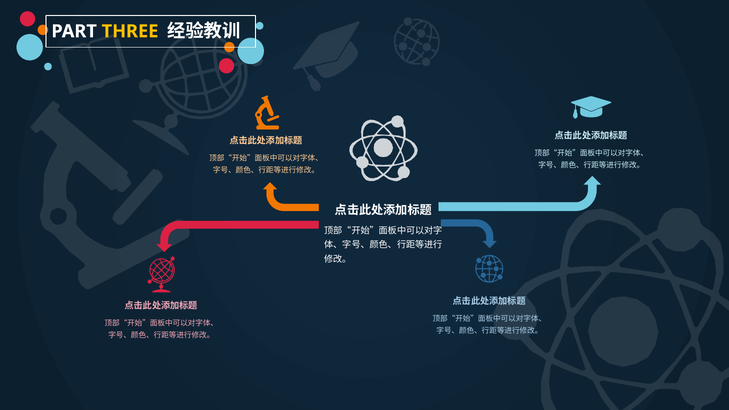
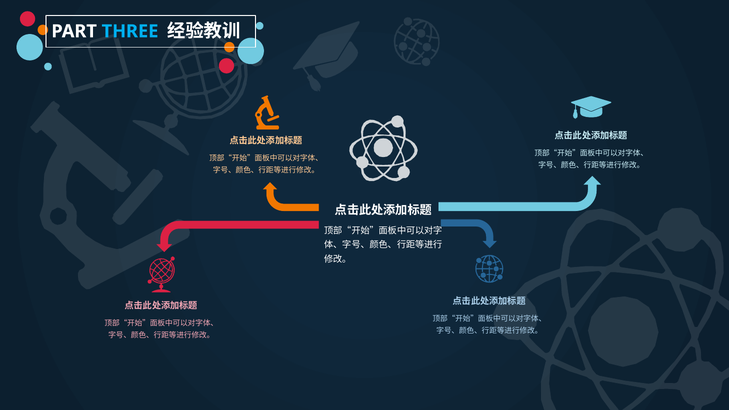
THREE colour: yellow -> light blue
